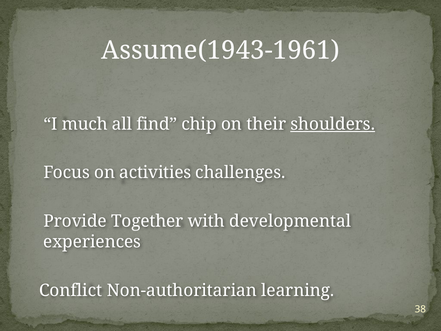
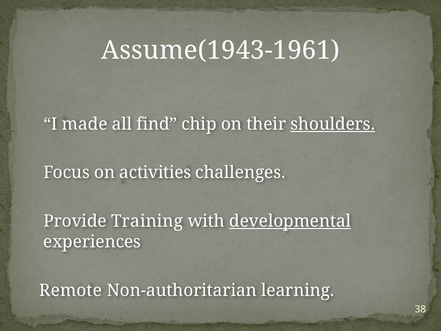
much: much -> made
Together: Together -> Training
developmental underline: none -> present
Conflict: Conflict -> Remote
